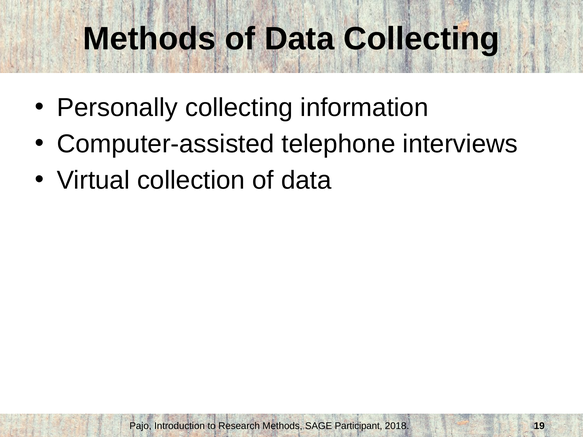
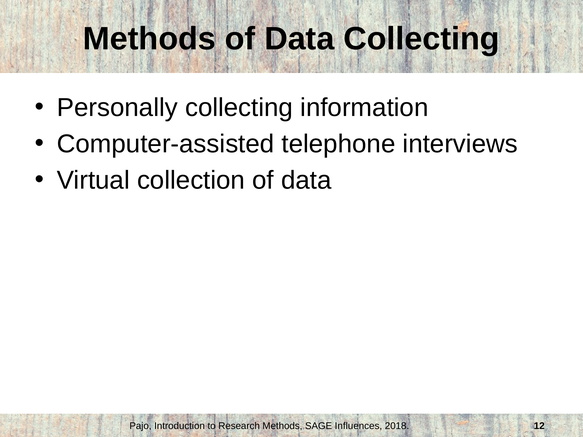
Participant: Participant -> Influences
19: 19 -> 12
